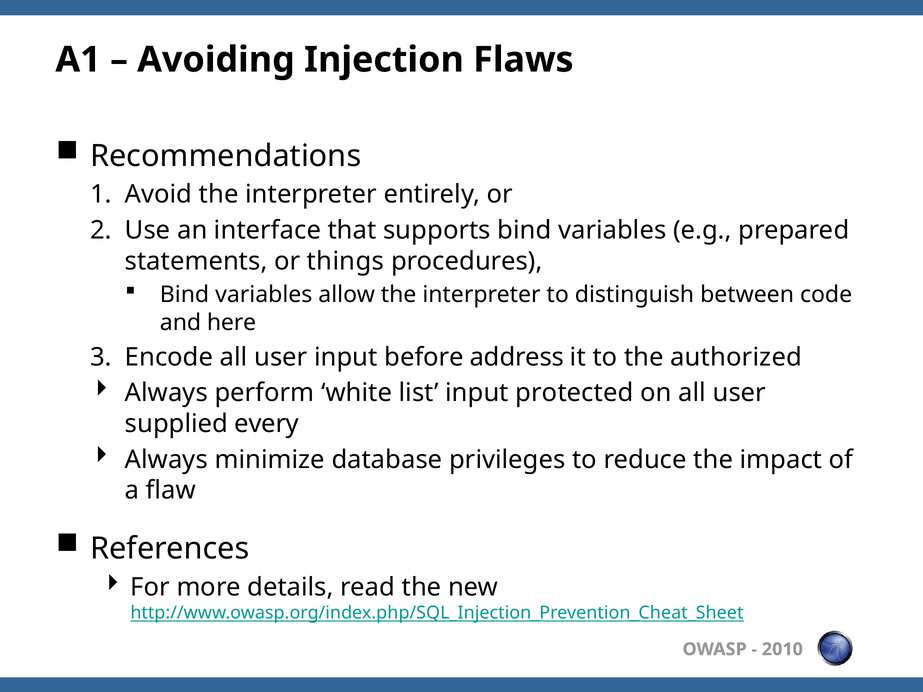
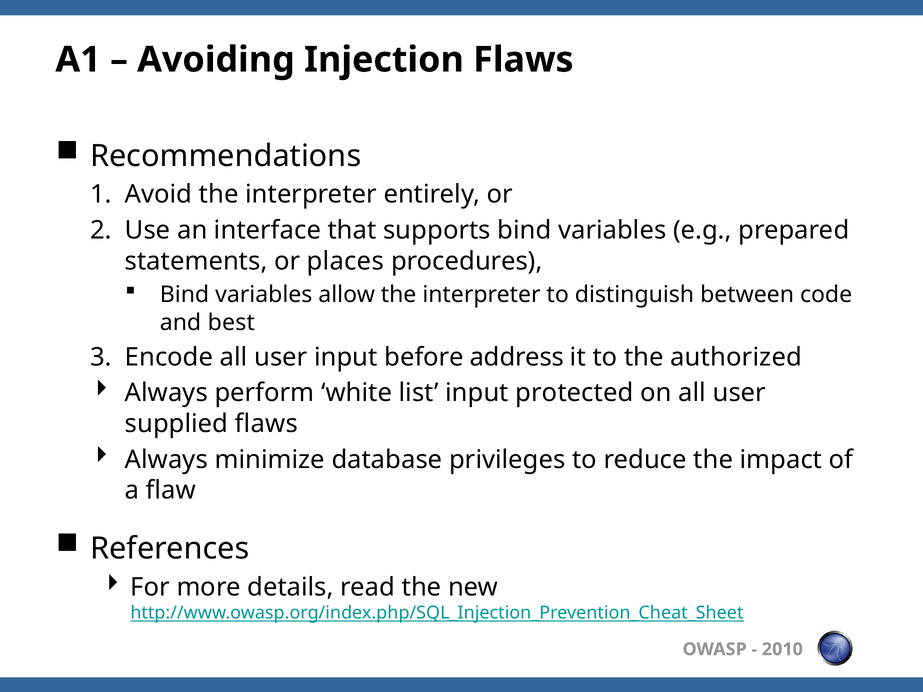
things: things -> places
here: here -> best
supplied every: every -> flaws
